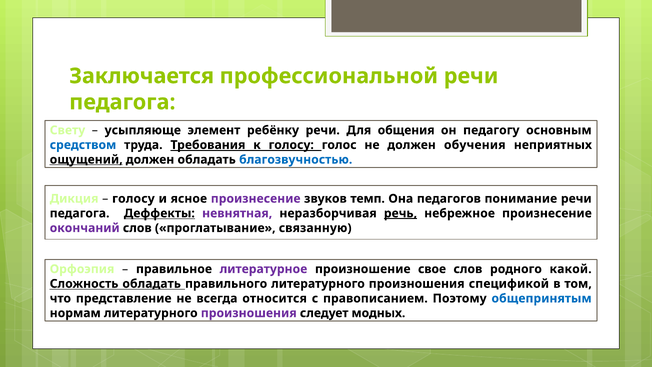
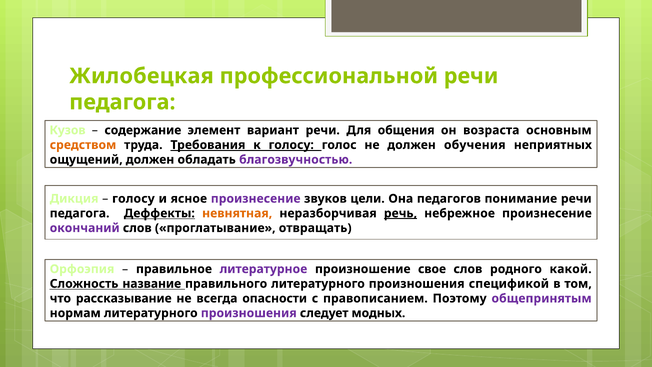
Заключается: Заключается -> Жилобецкая
Свету: Свету -> Кузов
усыпляюще: усыпляюще -> содержание
ребёнку: ребёнку -> вариант
педагогу: педагогу -> возраста
средством colour: blue -> orange
ощущений underline: present -> none
благозвучностью colour: blue -> purple
темп: темп -> цели
невнятная colour: purple -> orange
связанную: связанную -> отвращать
Сложность обладать: обладать -> название
представление: представление -> рассказывание
относится: относится -> опасности
общепринятым colour: blue -> purple
